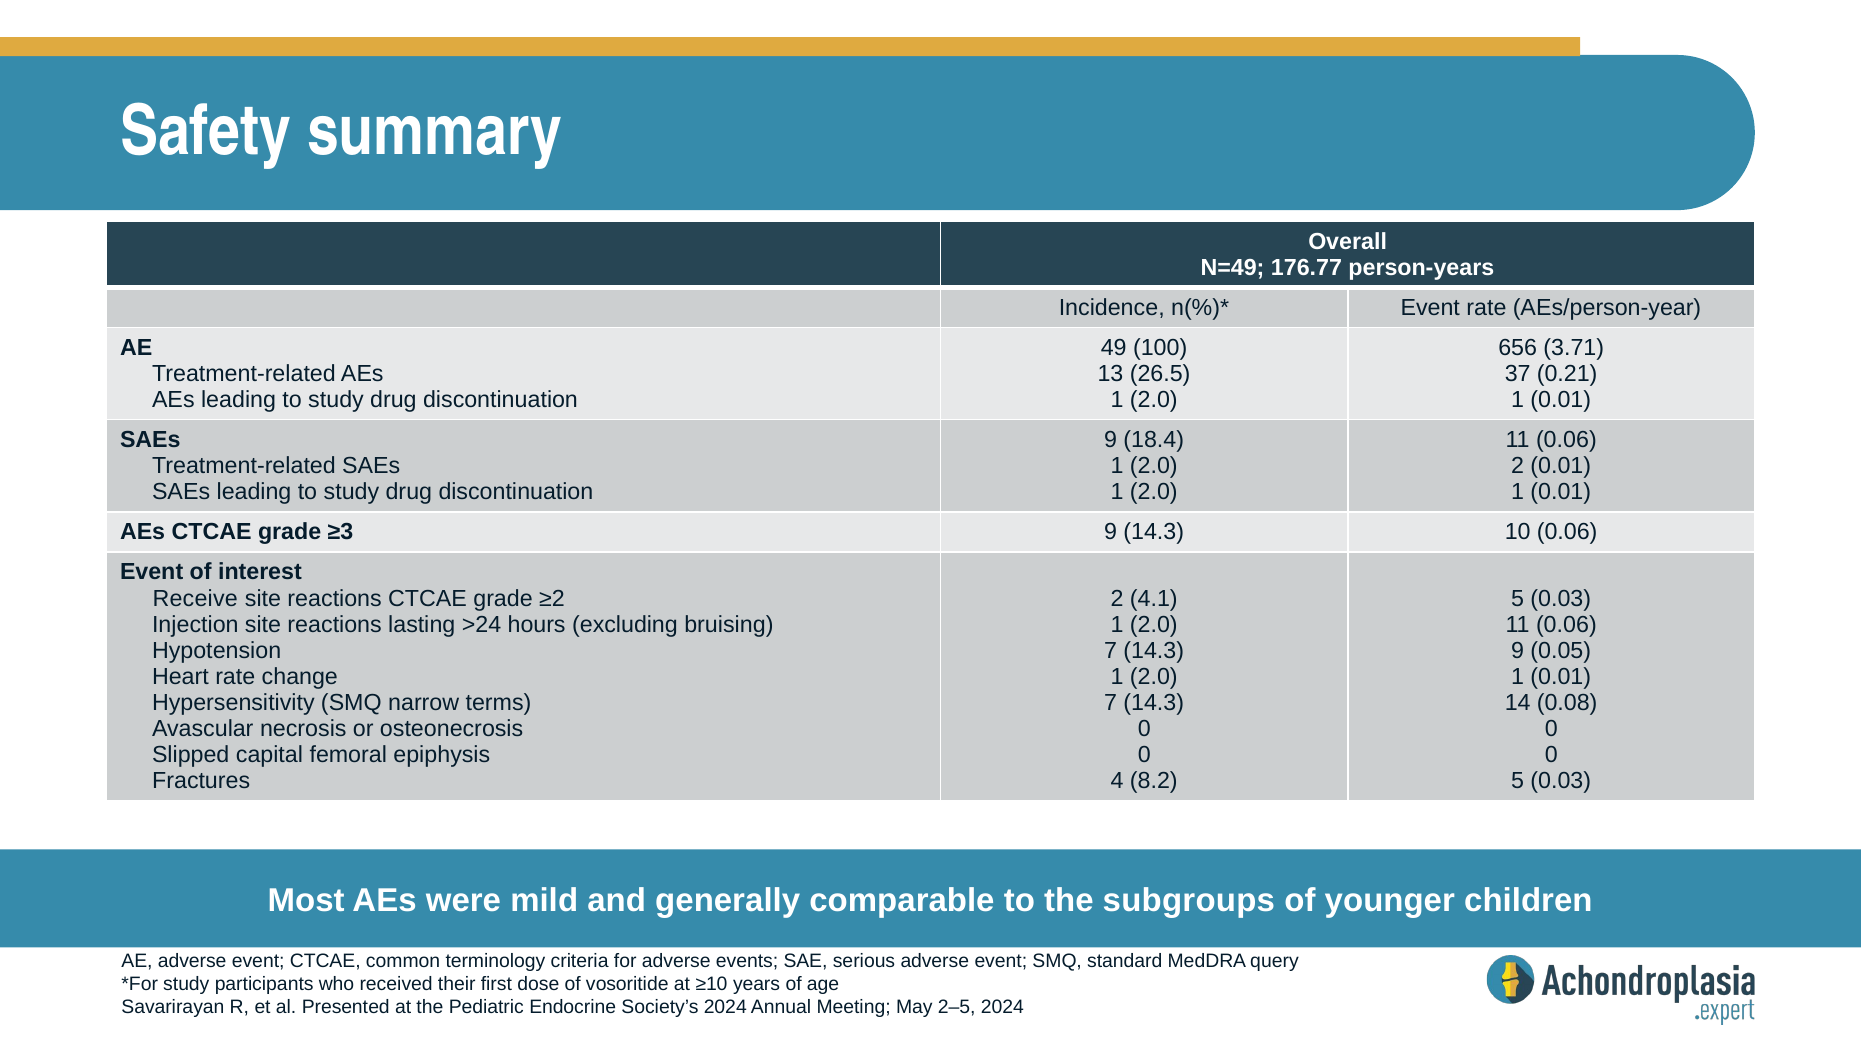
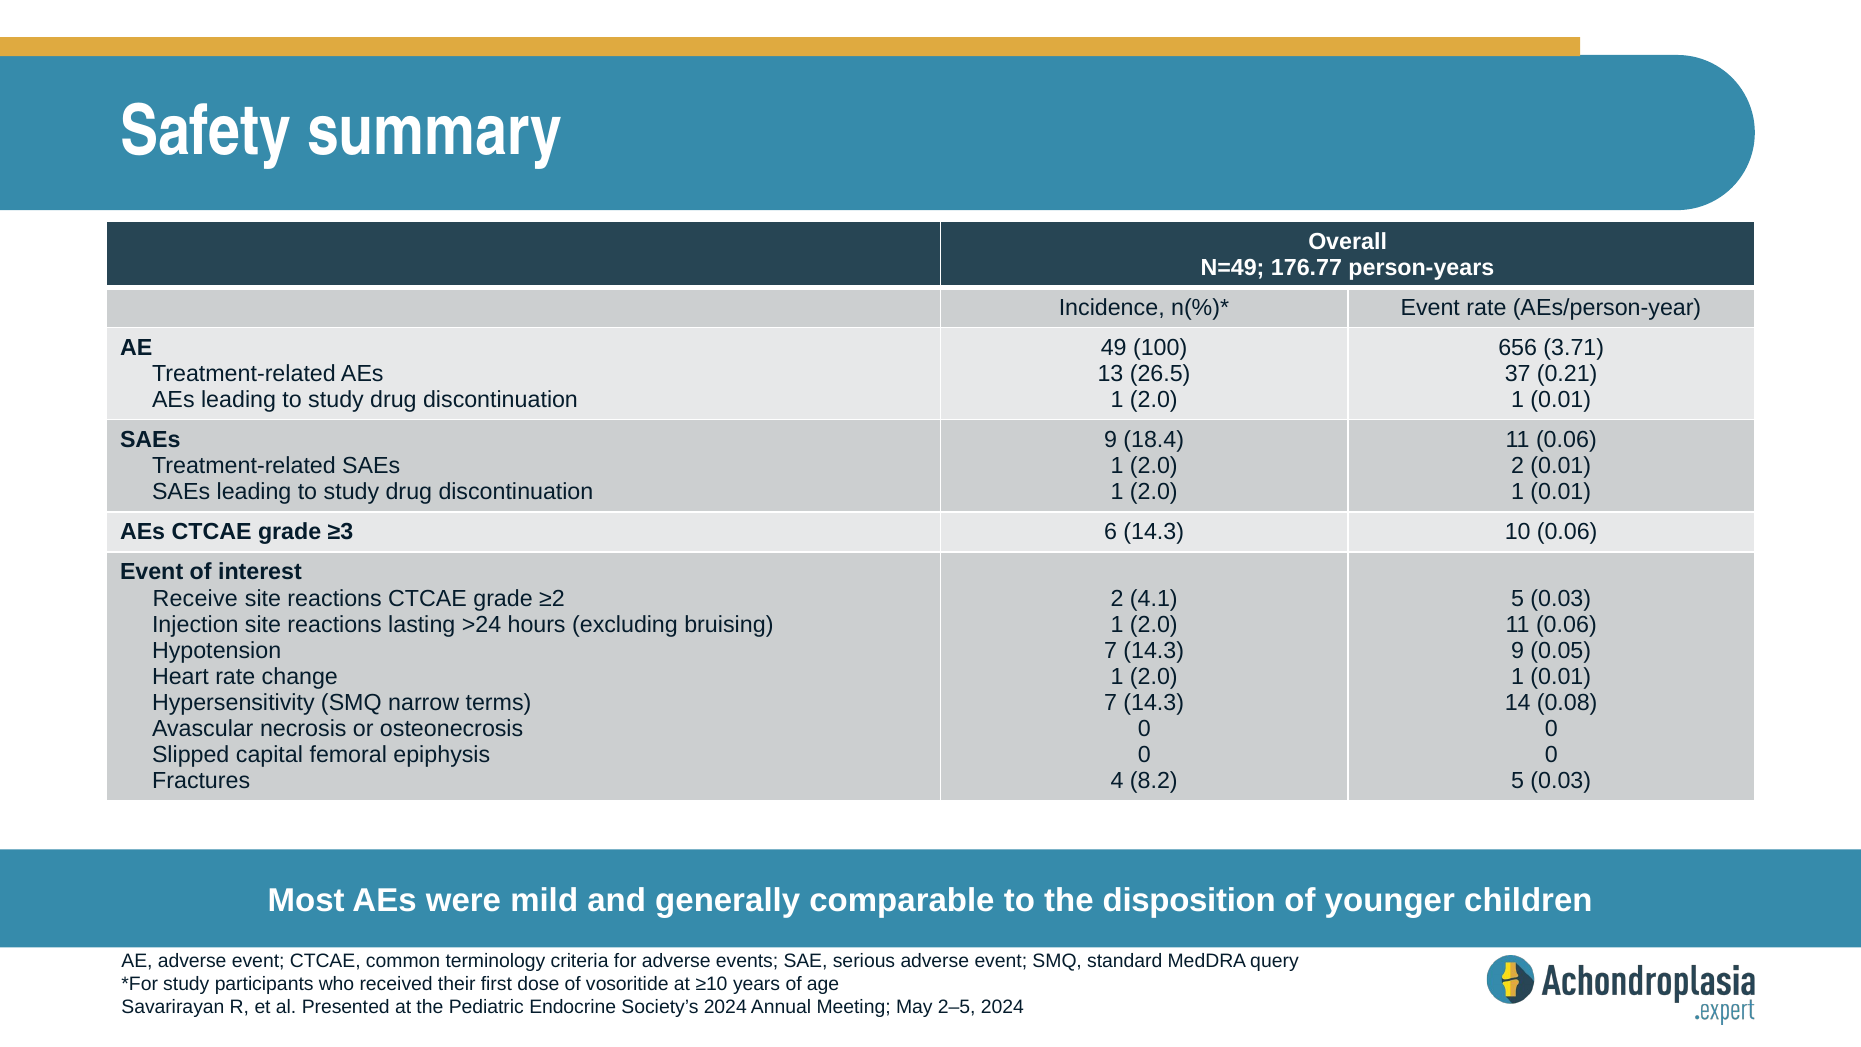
≥3 9: 9 -> 6
subgroups: subgroups -> disposition
